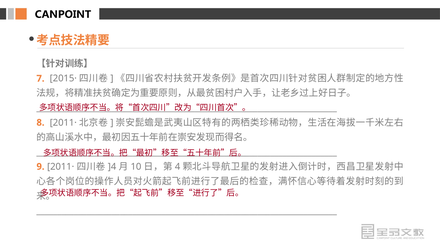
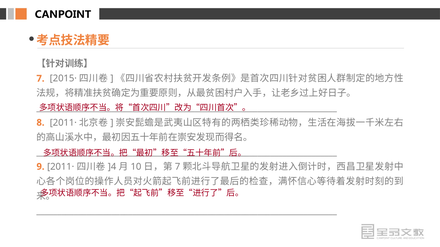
4 at (178, 166): 4 -> 7
